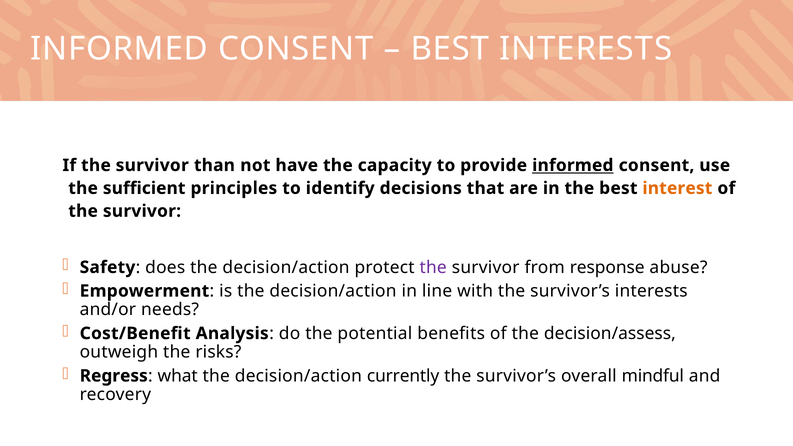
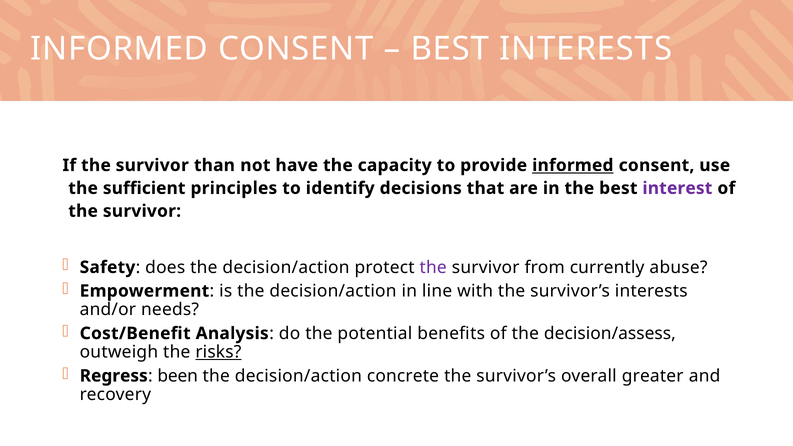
interest colour: orange -> purple
response: response -> currently
risks underline: none -> present
what: what -> been
currently: currently -> concrete
mindful: mindful -> greater
